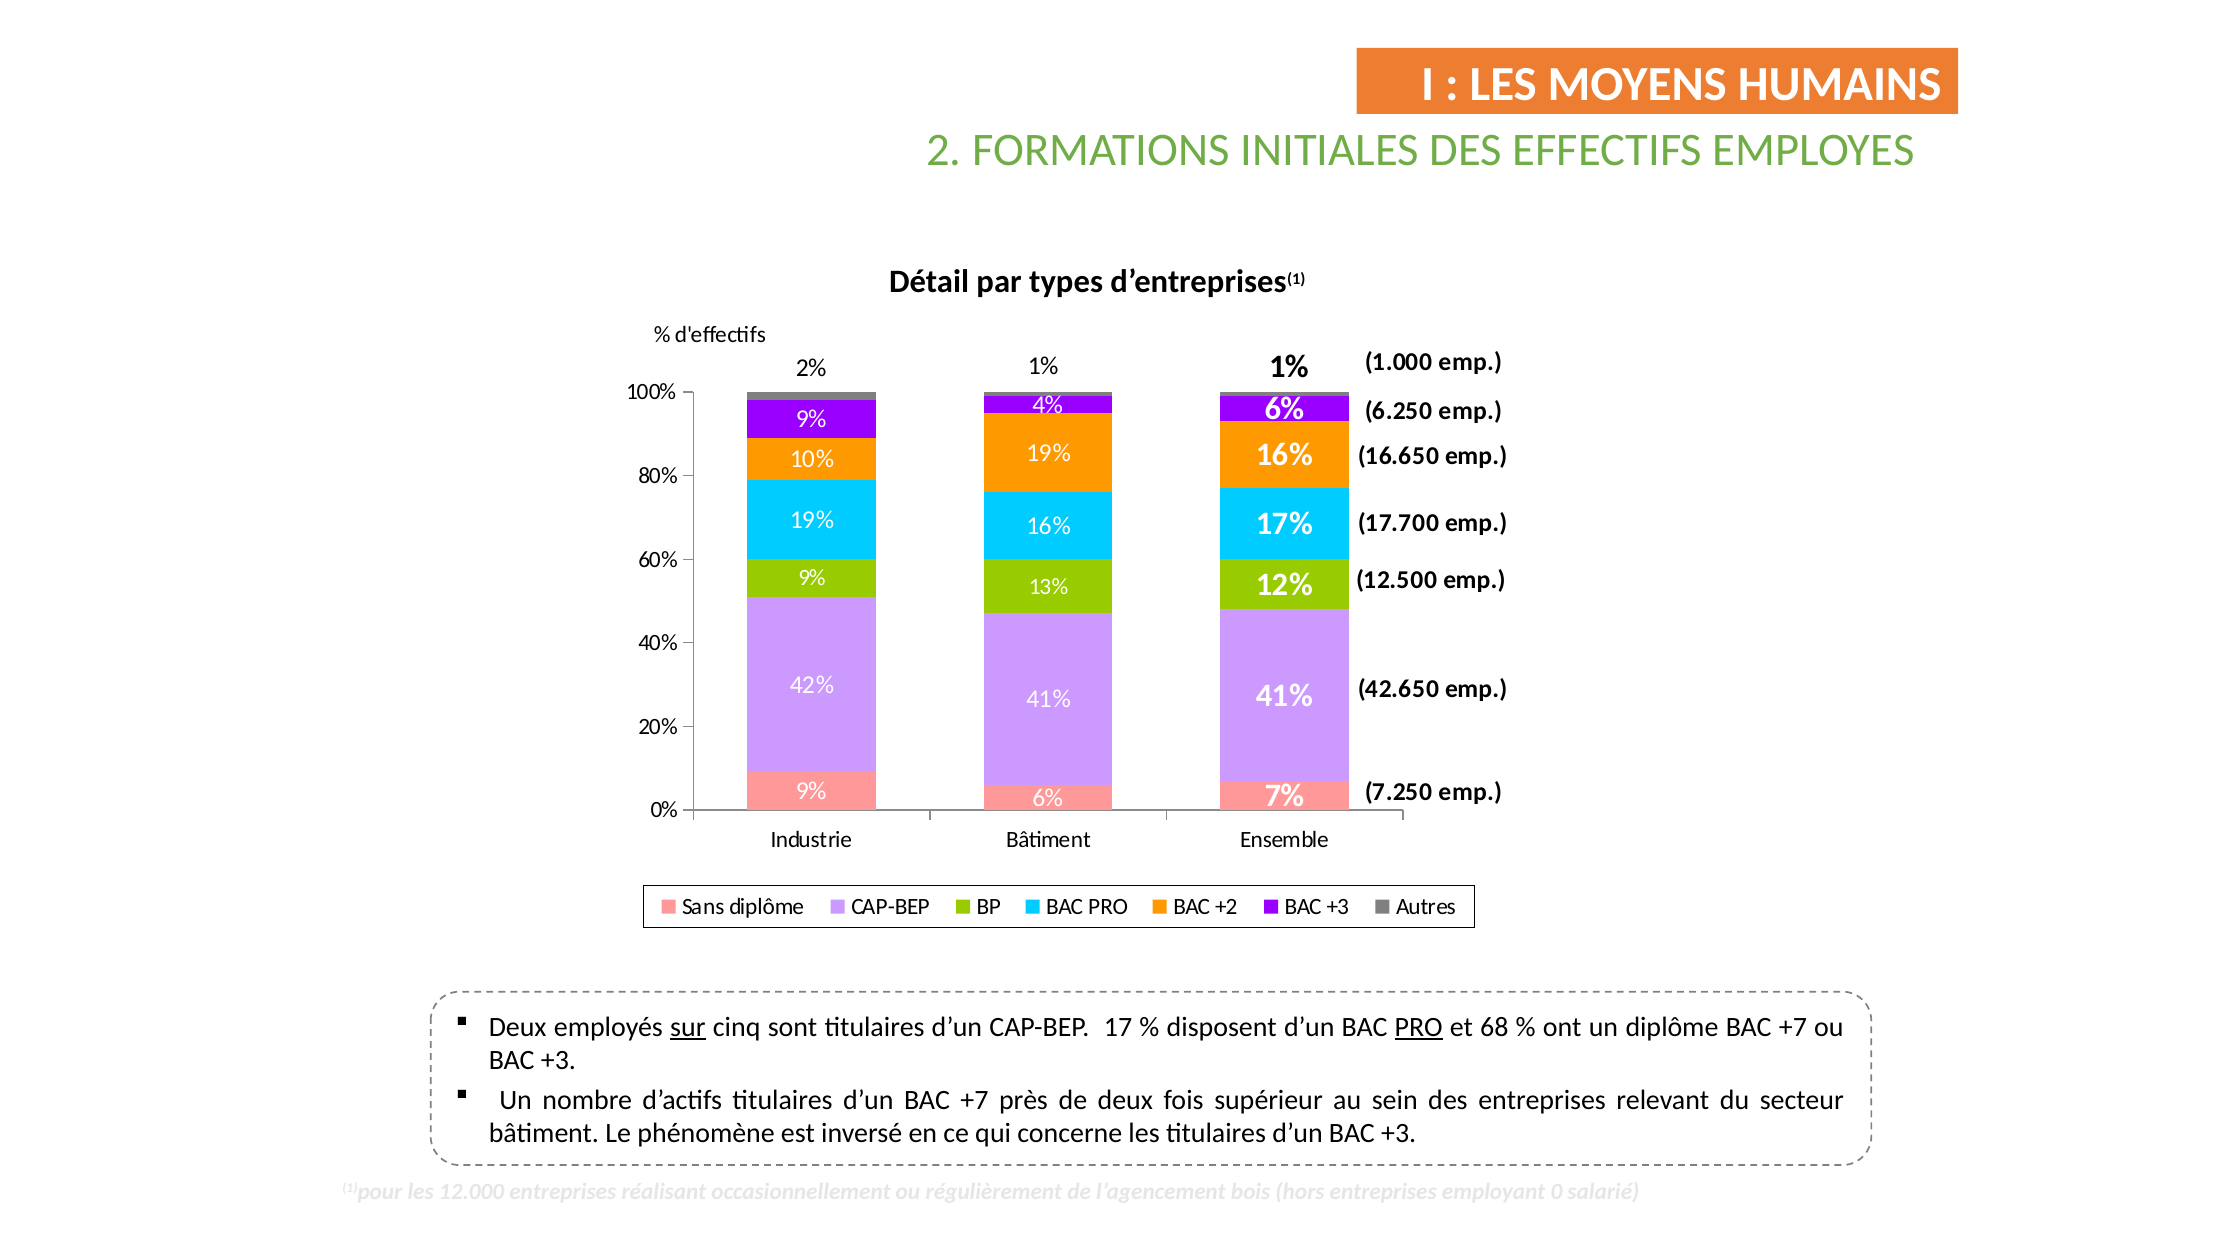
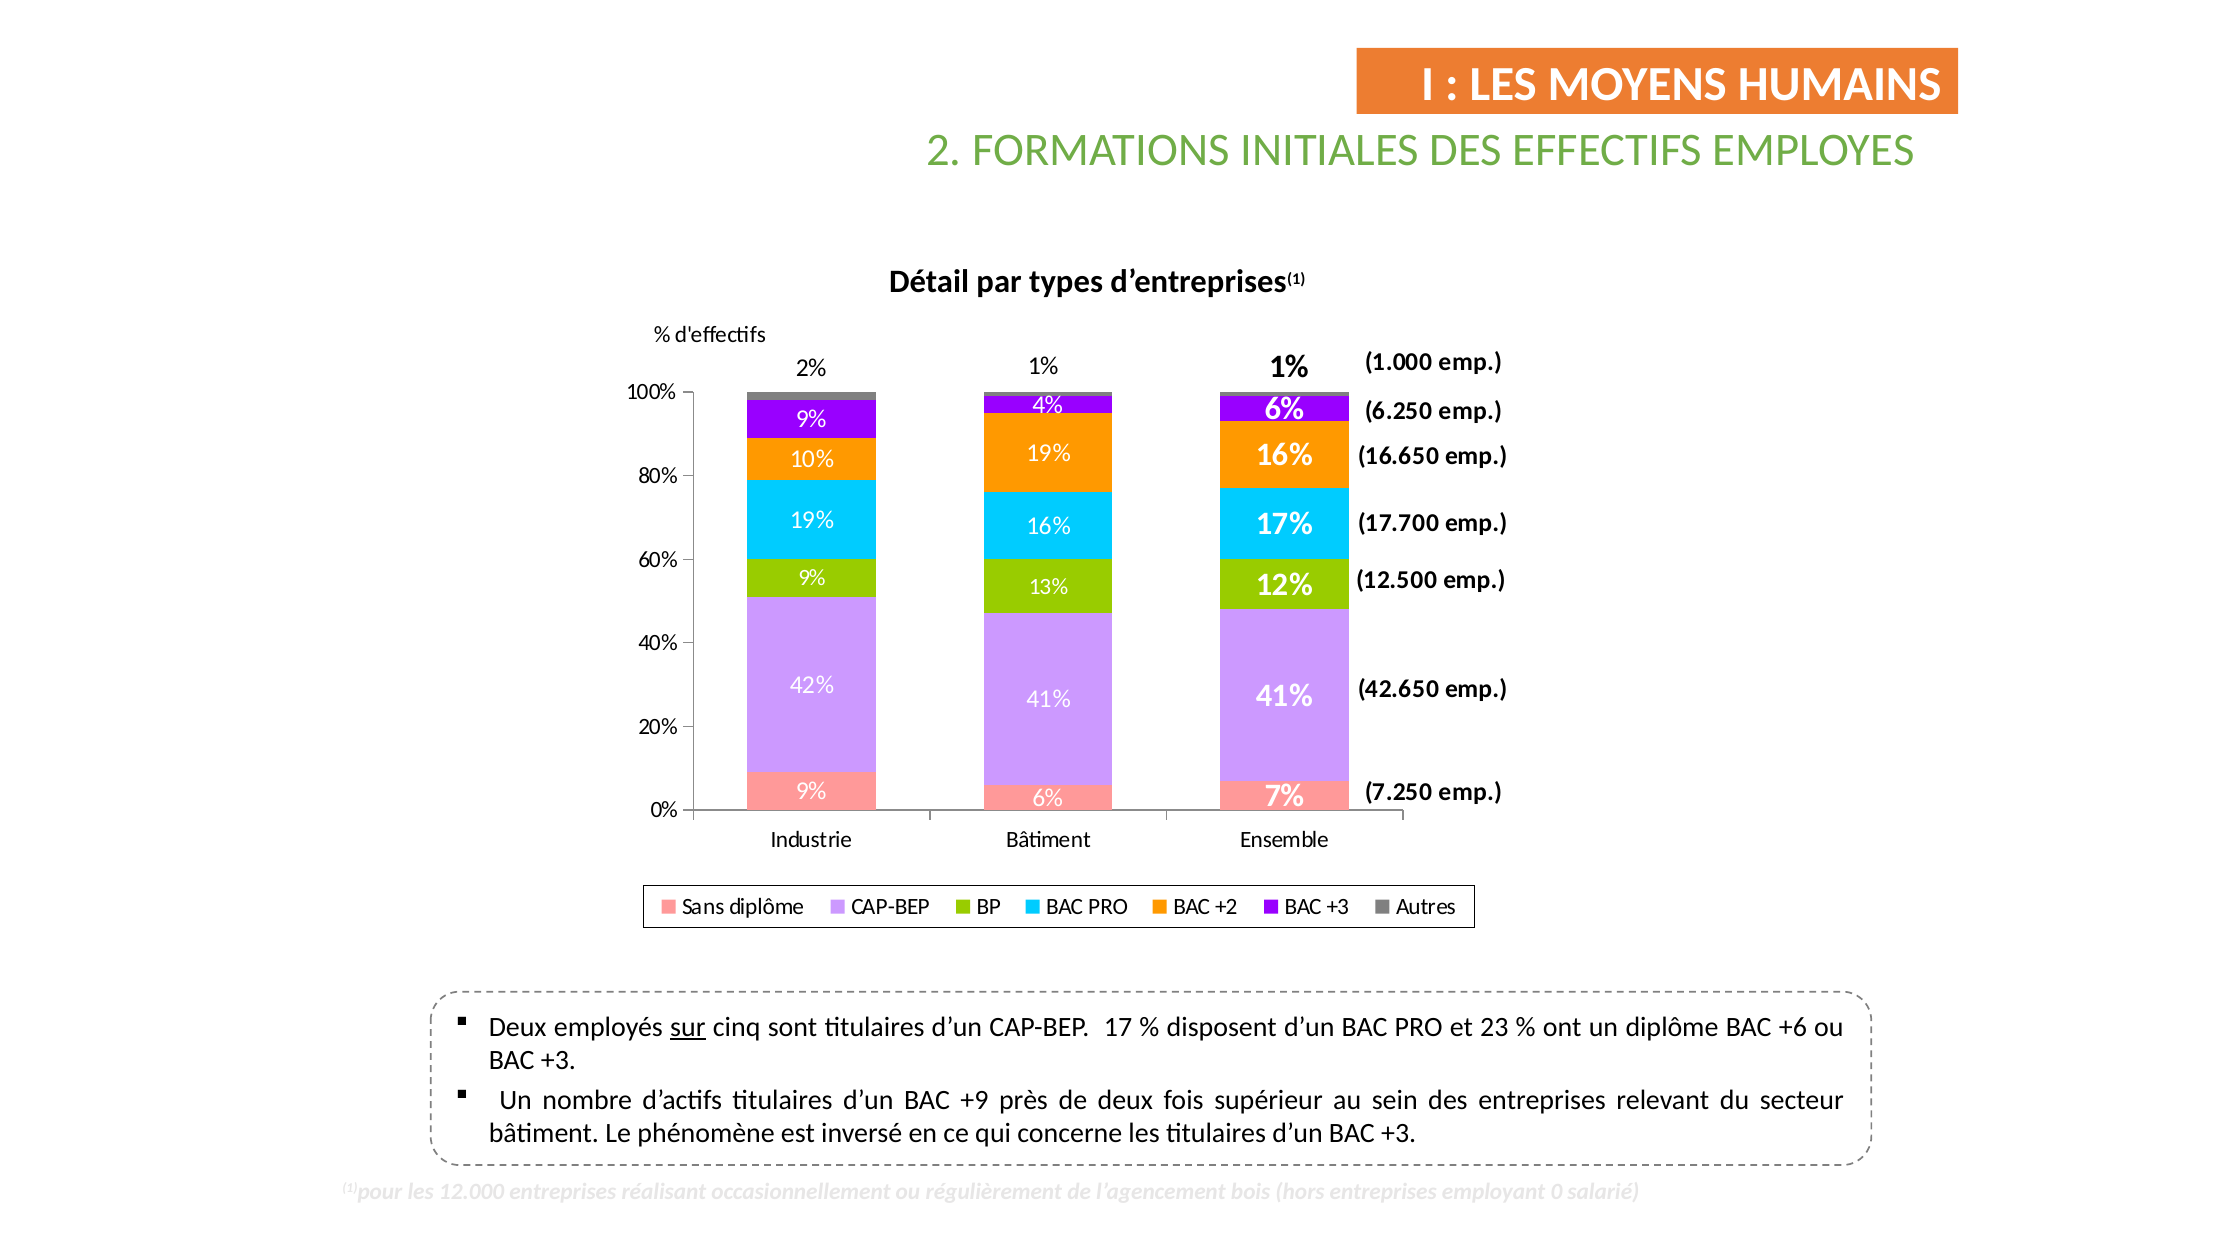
PRO at (1419, 1027) underline: present -> none
68: 68 -> 23
diplôme BAC +7: +7 -> +6
d’un BAC +7: +7 -> +9
